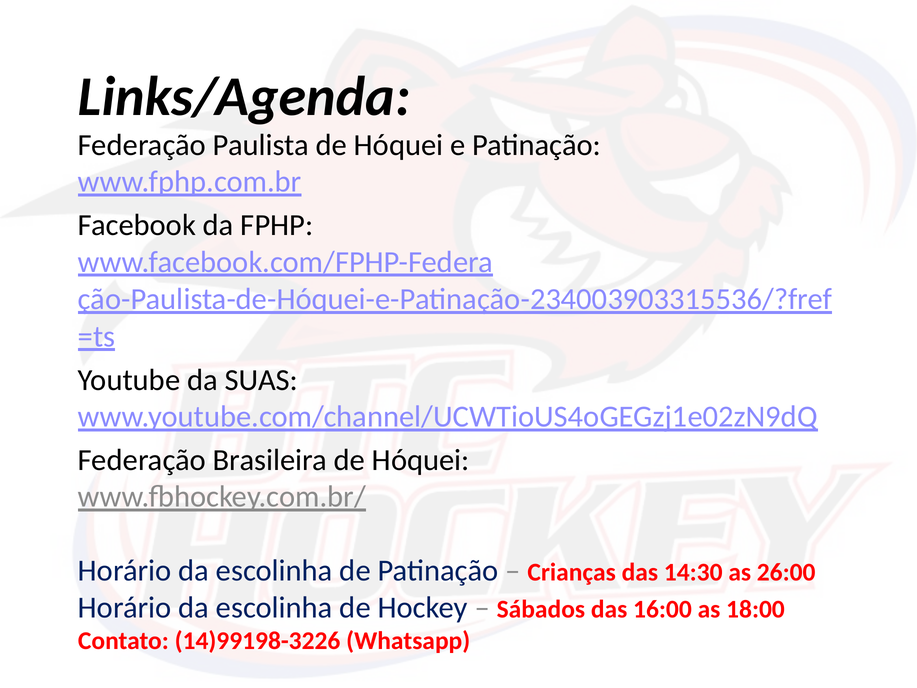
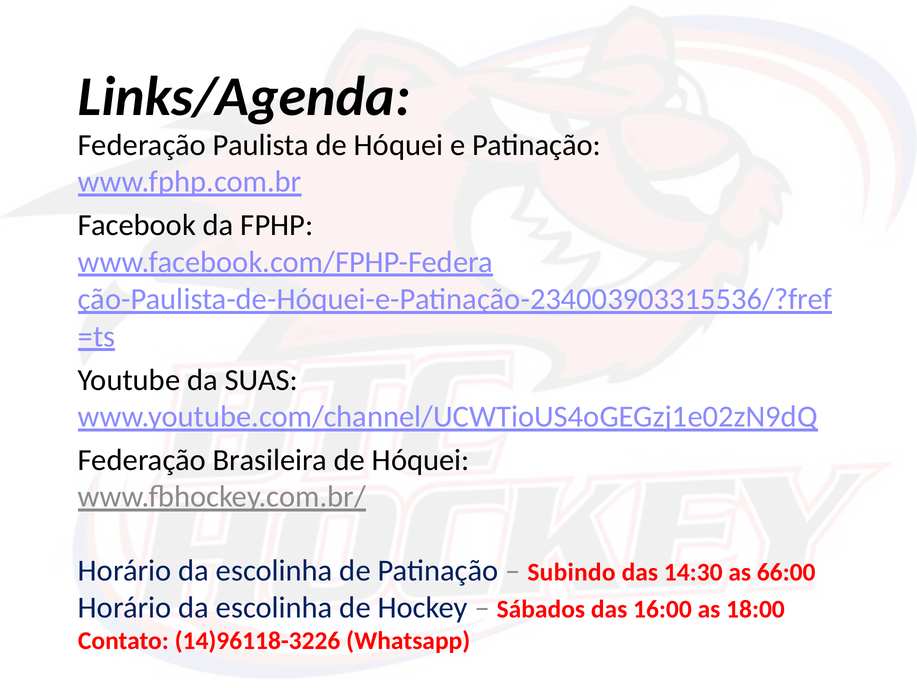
Crianças: Crianças -> Subindo
26:00: 26:00 -> 66:00
14)99198-3226: 14)99198-3226 -> 14)96118-3226
